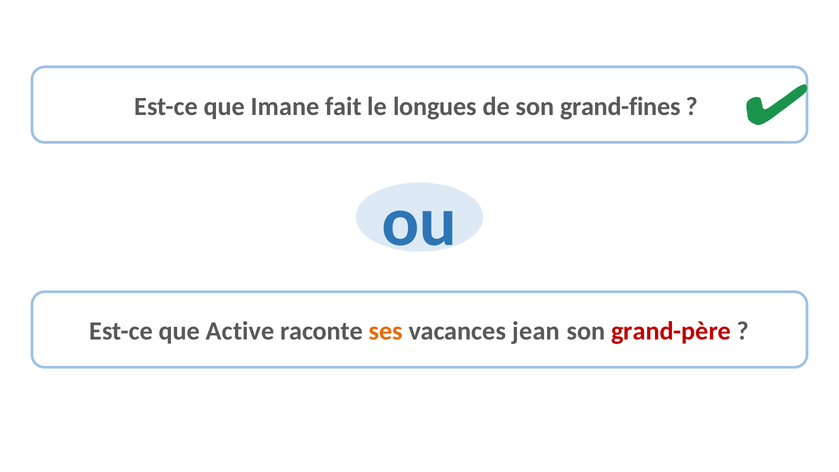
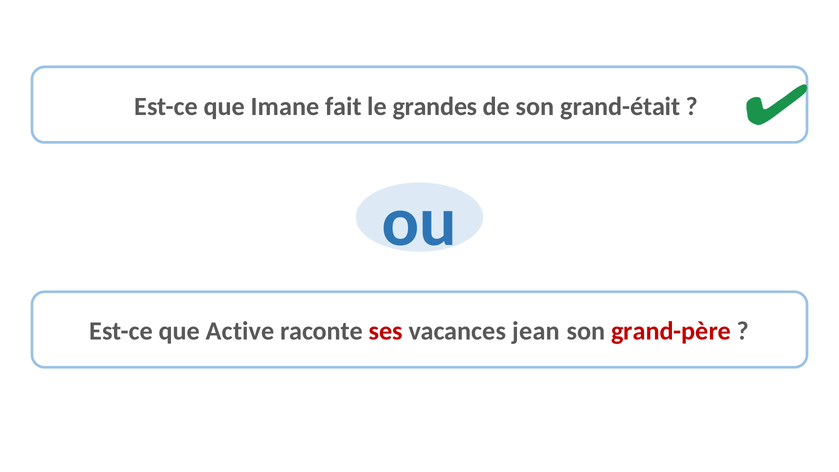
longues: longues -> grandes
grand-fines: grand-fines -> grand-était
ses colour: orange -> red
